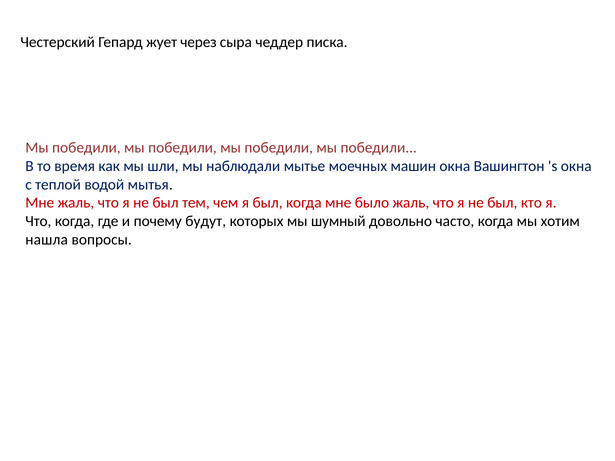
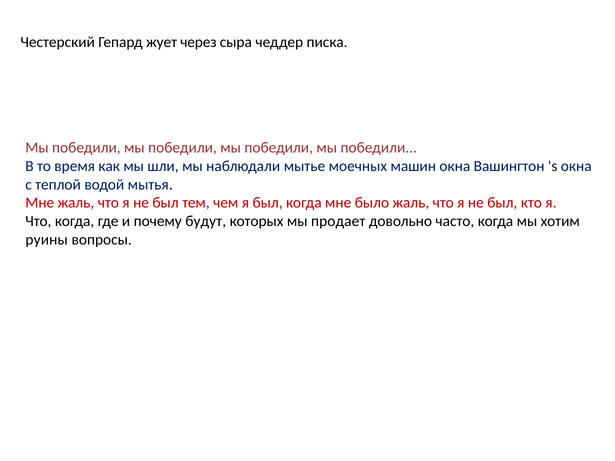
шумный: шумный -> продает
нашла: нашла -> руины
